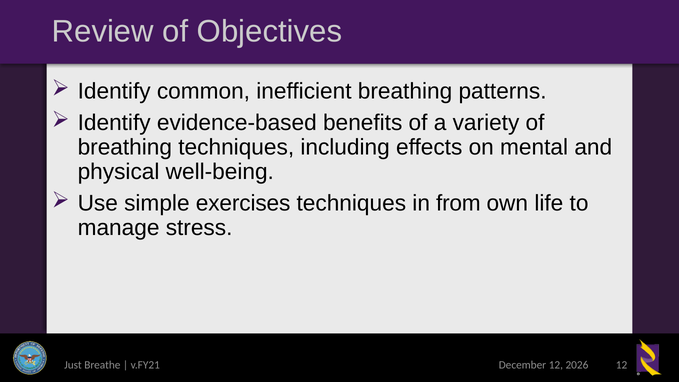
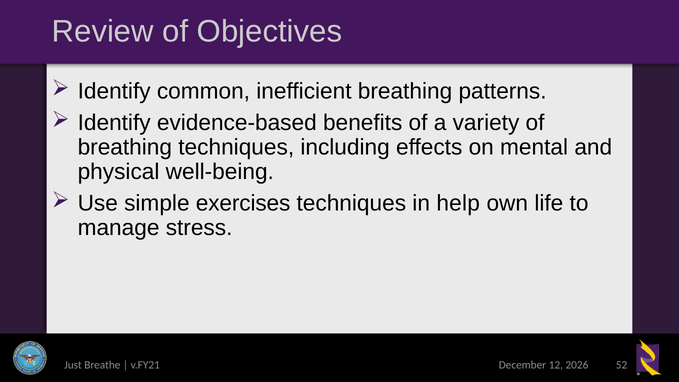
from: from -> help
12 at (622, 365): 12 -> 52
